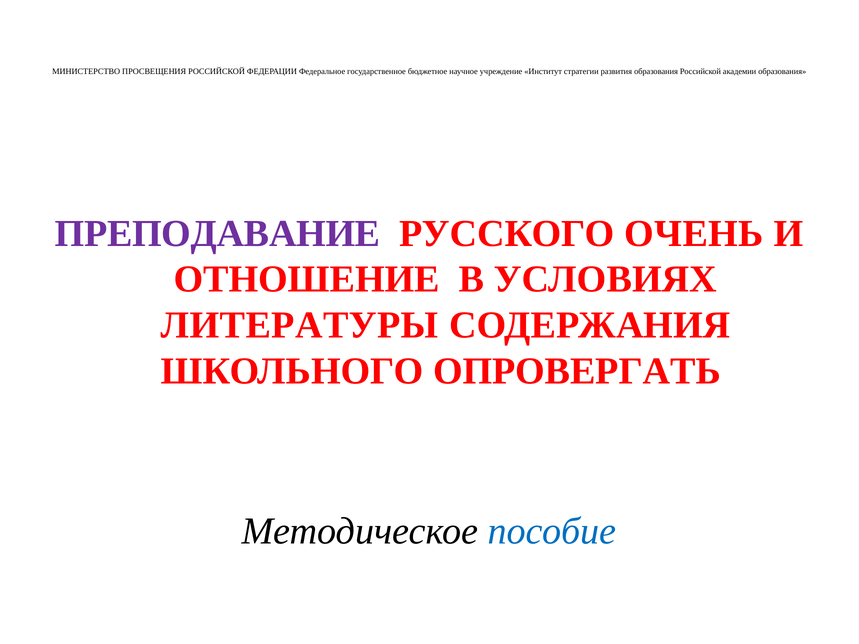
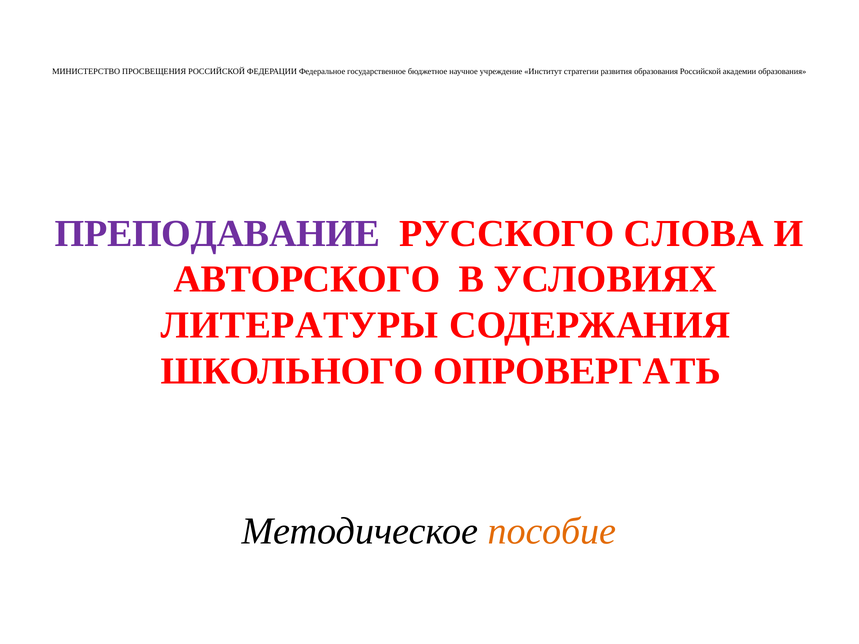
ОЧЕНЬ: ОЧЕНЬ -> СЛОВА
ОТНОШЕНИЕ: ОТНОШЕНИЕ -> АВТОРСКОГО
пособие colour: blue -> orange
